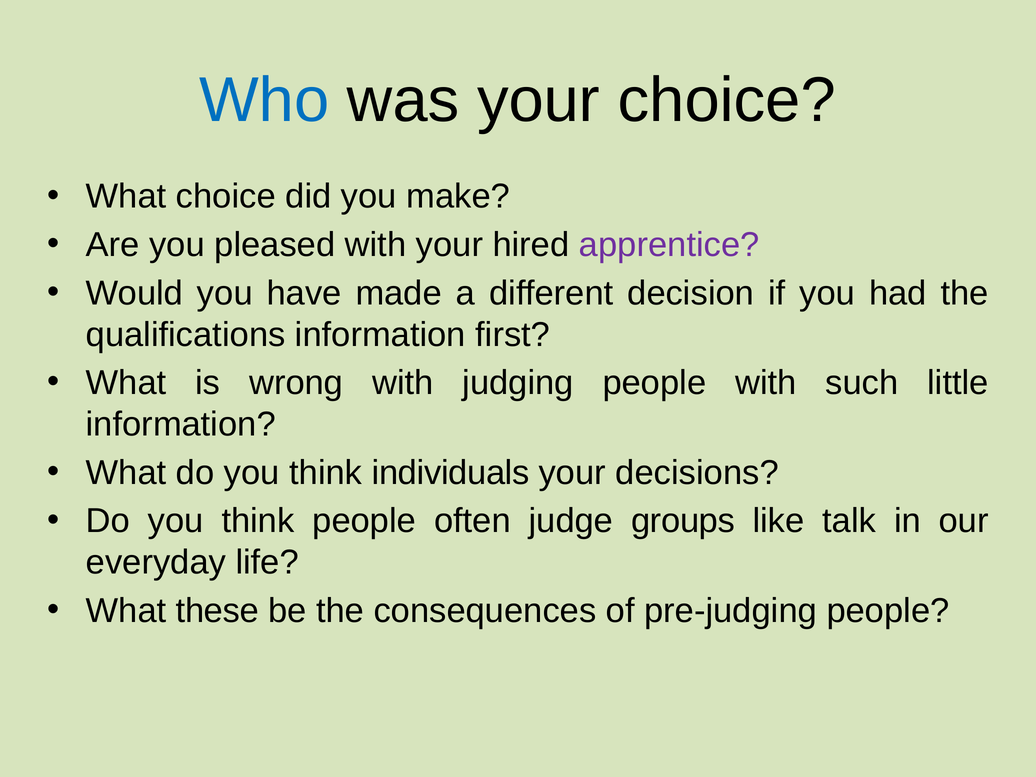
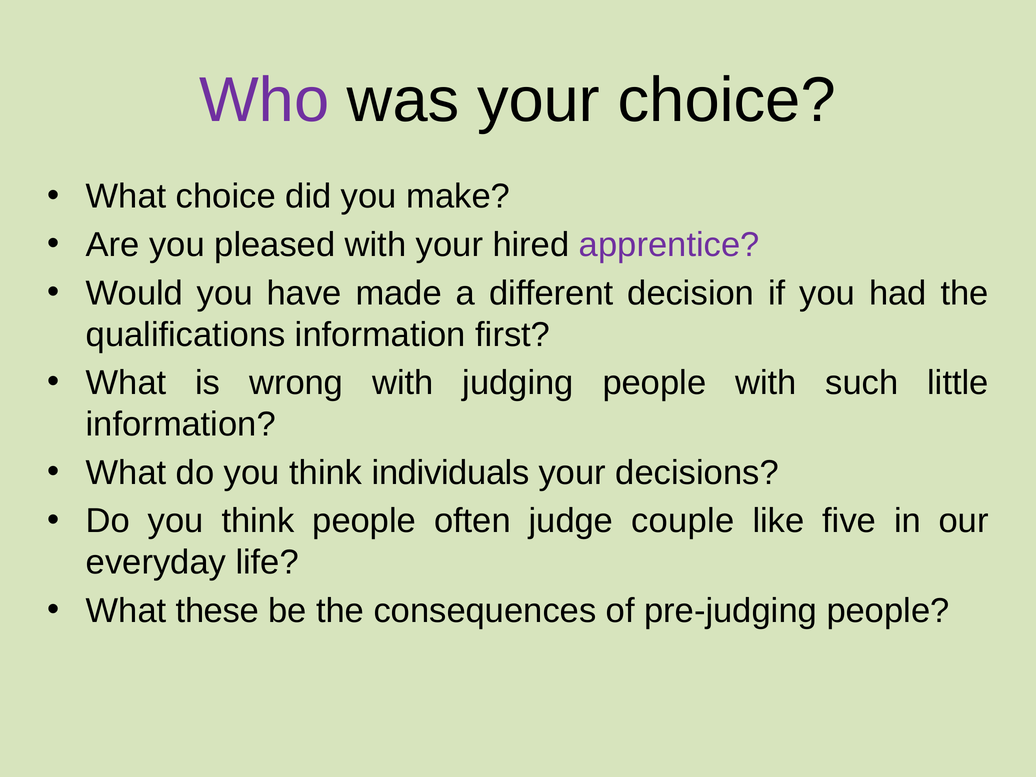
Who colour: blue -> purple
groups: groups -> couple
talk: talk -> five
